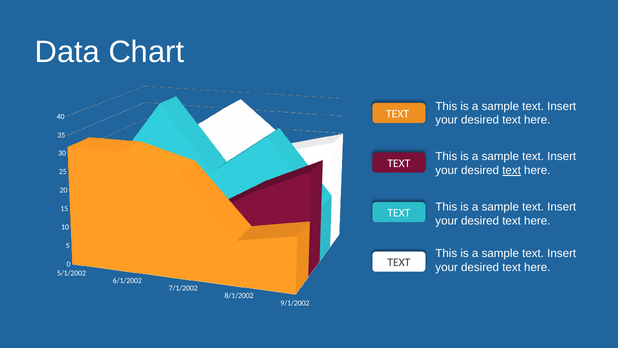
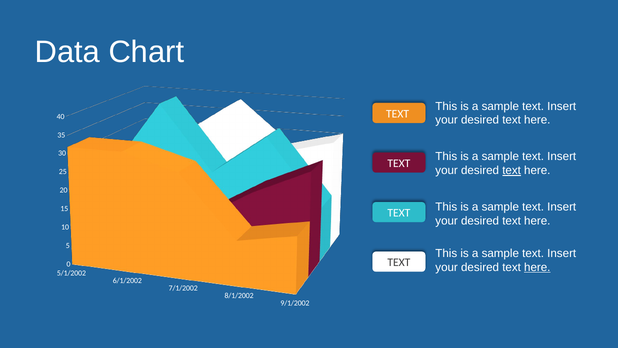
here at (537, 267) underline: none -> present
